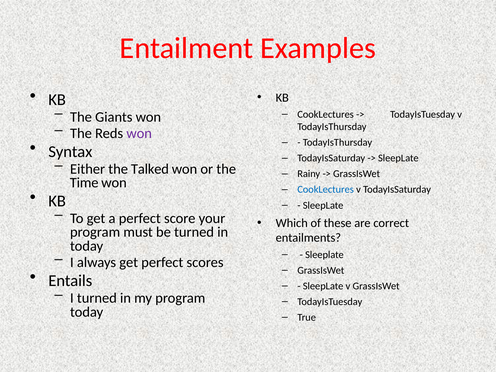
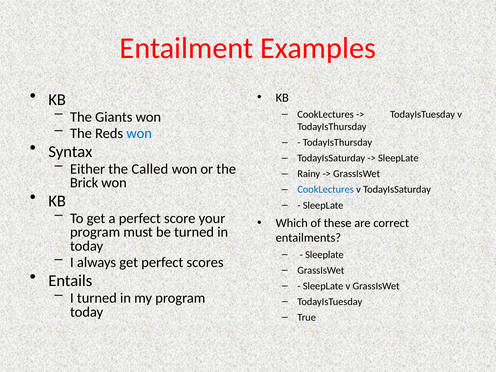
won at (139, 133) colour: purple -> blue
Talked: Talked -> Called
Time: Time -> Brick
